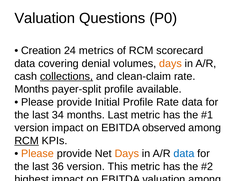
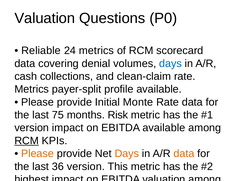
Creation: Creation -> Reliable
days at (170, 63) colour: orange -> blue
collections underline: present -> none
Months at (32, 89): Months -> Metrics
Initial Profile: Profile -> Monte
34: 34 -> 75
months Last: Last -> Risk
EBITDA observed: observed -> available
data at (184, 153) colour: blue -> orange
